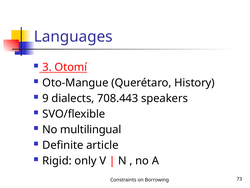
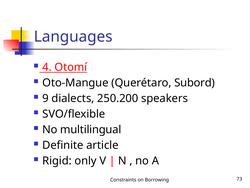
3: 3 -> 4
History: History -> Subord
708.443: 708.443 -> 250.200
